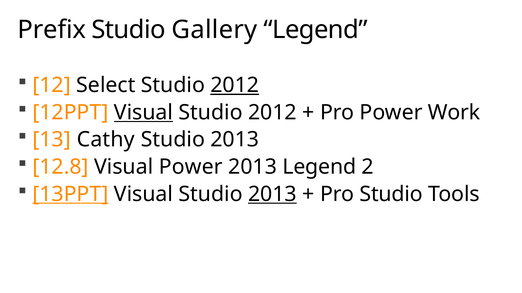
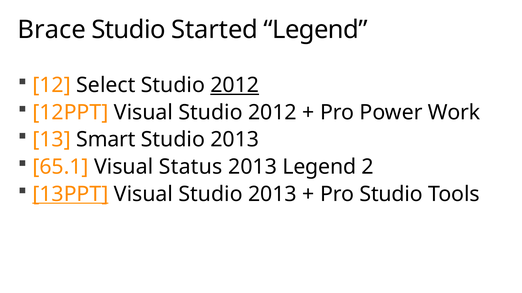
Prefix: Prefix -> Brace
Gallery: Gallery -> Started
Visual at (143, 113) underline: present -> none
Cathy: Cathy -> Smart
12.8: 12.8 -> 65.1
Visual Power: Power -> Status
2013 at (272, 194) underline: present -> none
